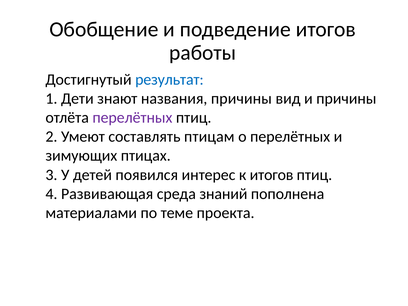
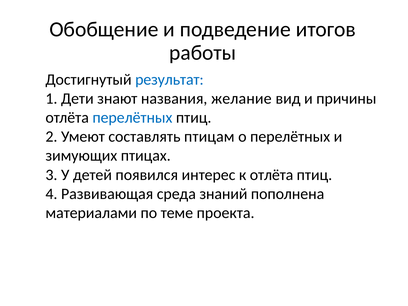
названия причины: причины -> желание
перелётных at (132, 118) colour: purple -> blue
к итогов: итогов -> отлёта
